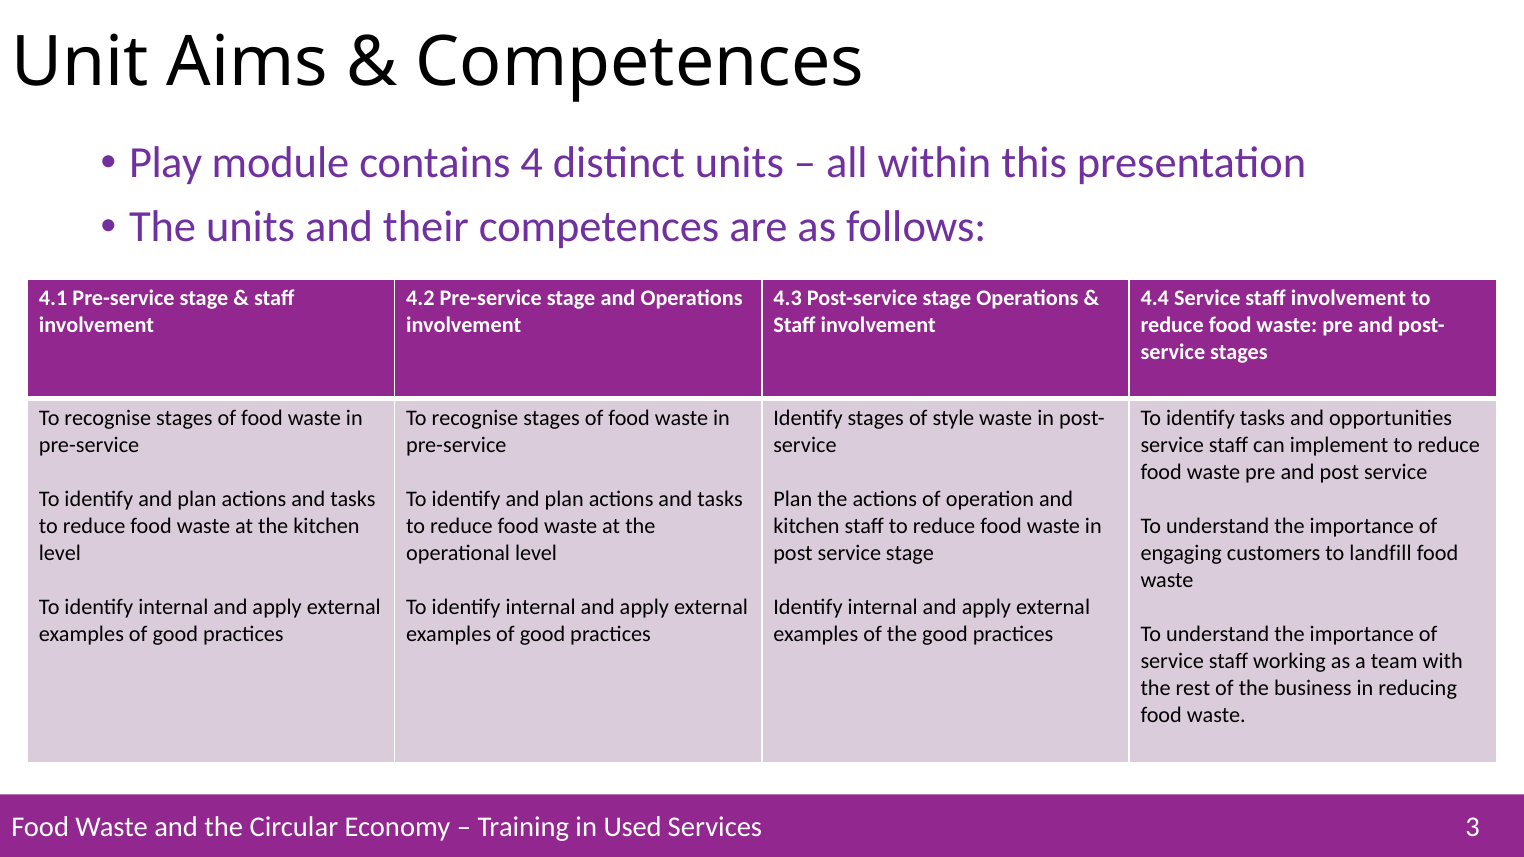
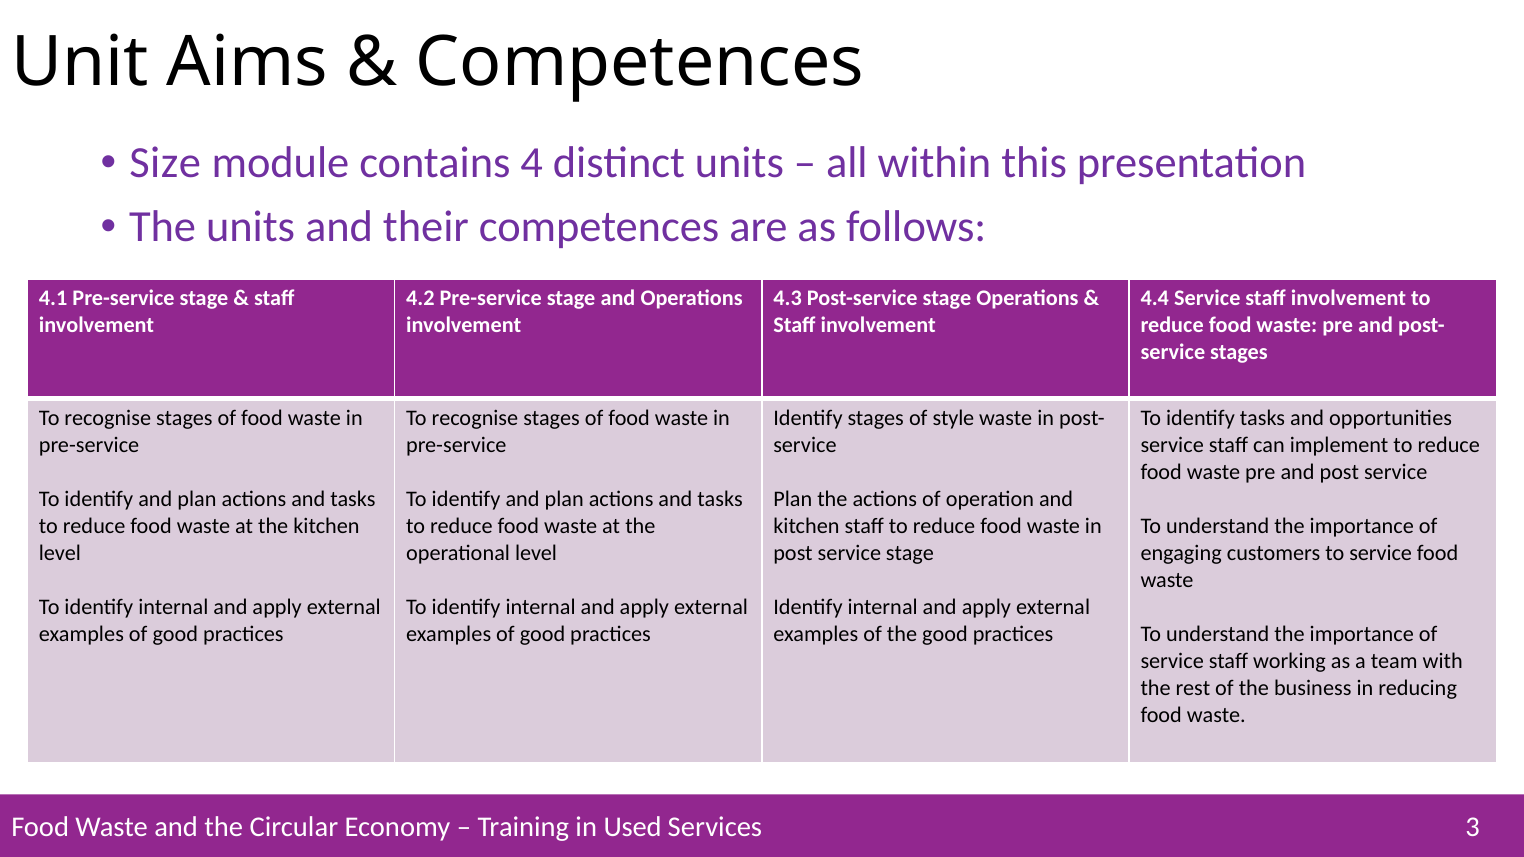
Play: Play -> Size
to landfill: landfill -> service
